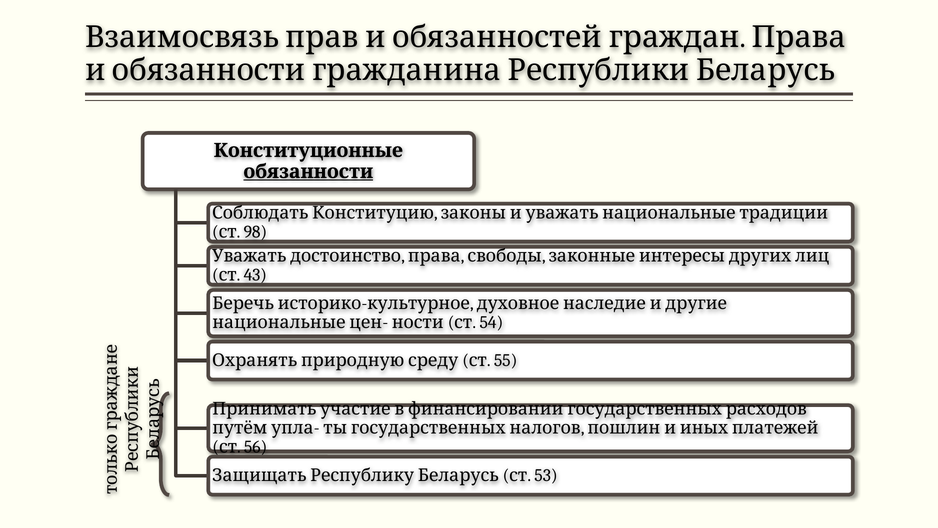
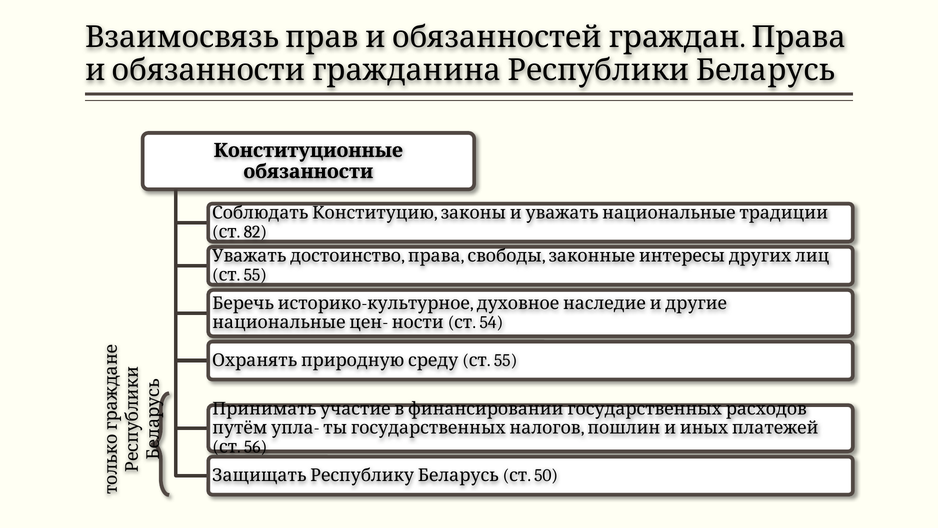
обязанности underline: present -> none
98: 98 -> 82
43 at (255, 275): 43 -> 55
53: 53 -> 50
